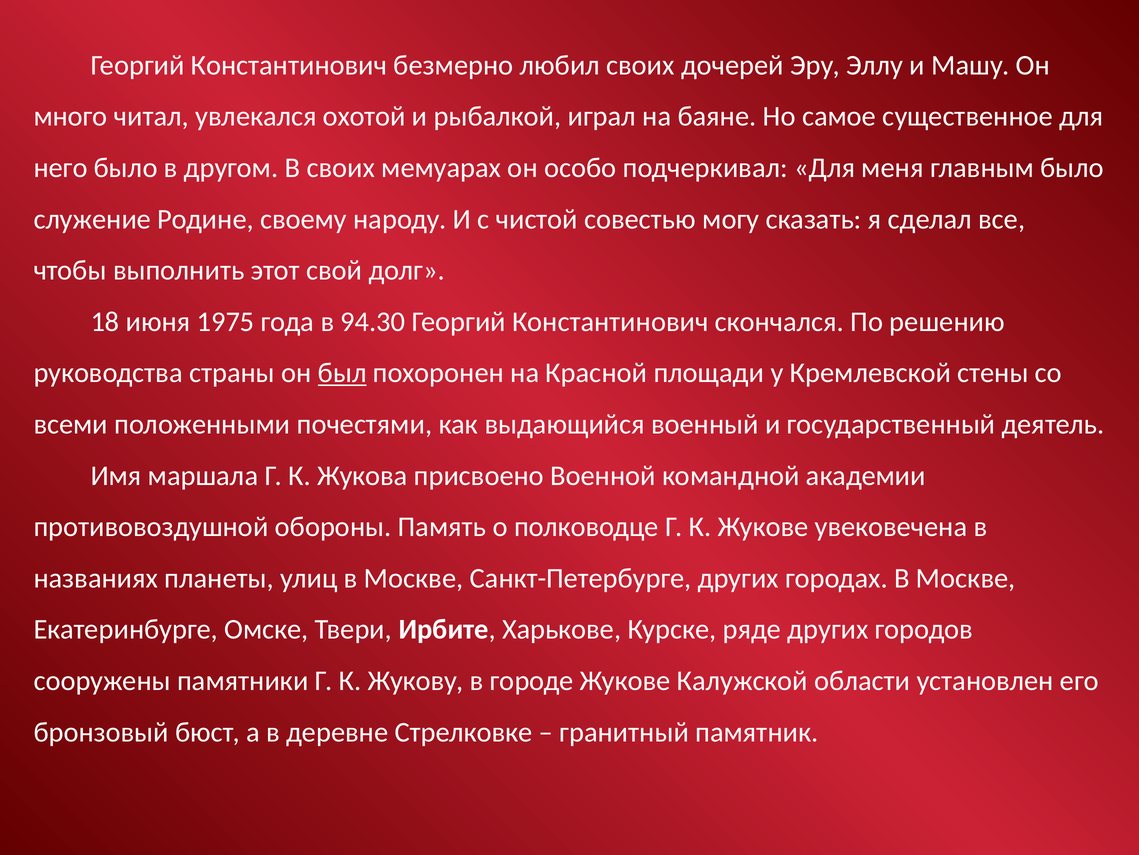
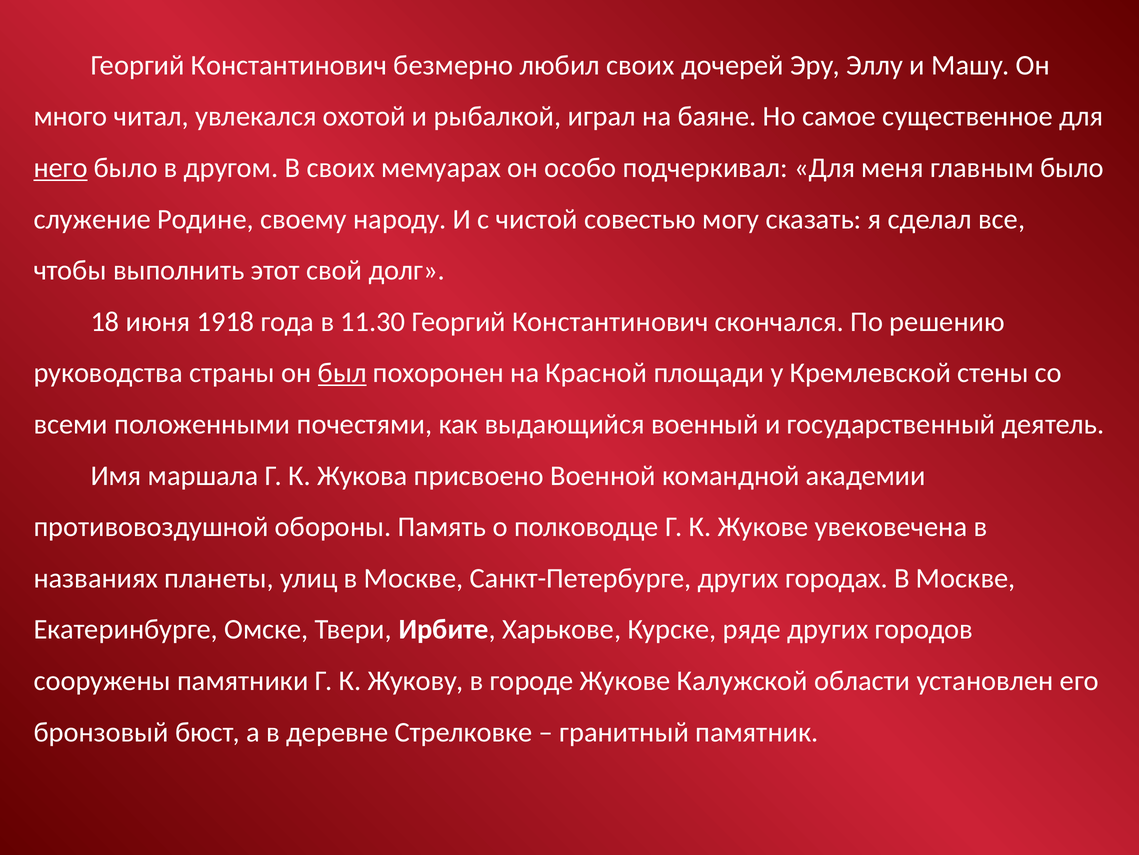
него underline: none -> present
1975: 1975 -> 1918
94.30: 94.30 -> 11.30
